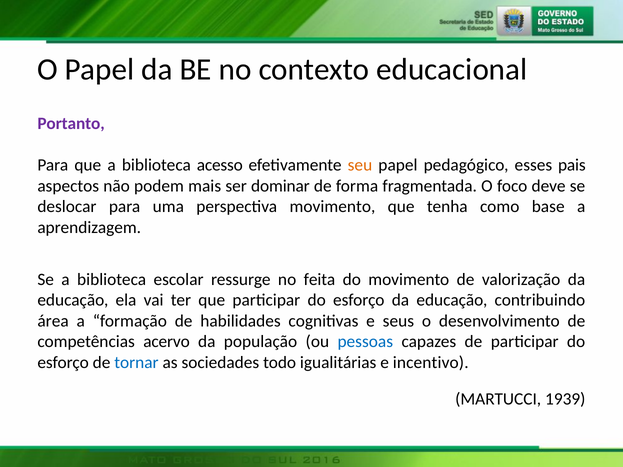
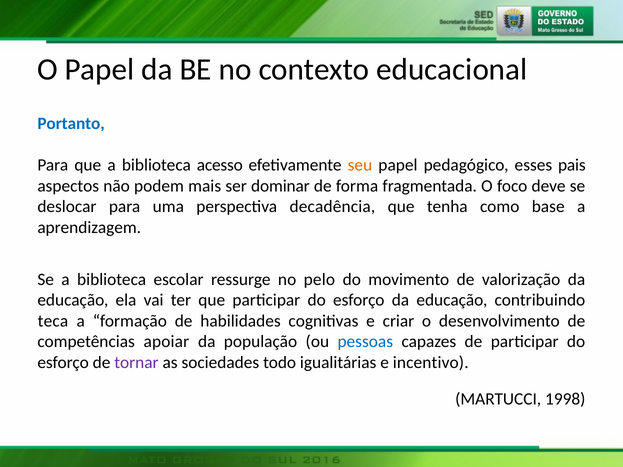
Portanto colour: purple -> blue
perspectiva movimento: movimento -> decadência
feita: feita -> pelo
área: área -> teca
seus: seus -> criar
acervo: acervo -> apoiar
tornar colour: blue -> purple
1939: 1939 -> 1998
